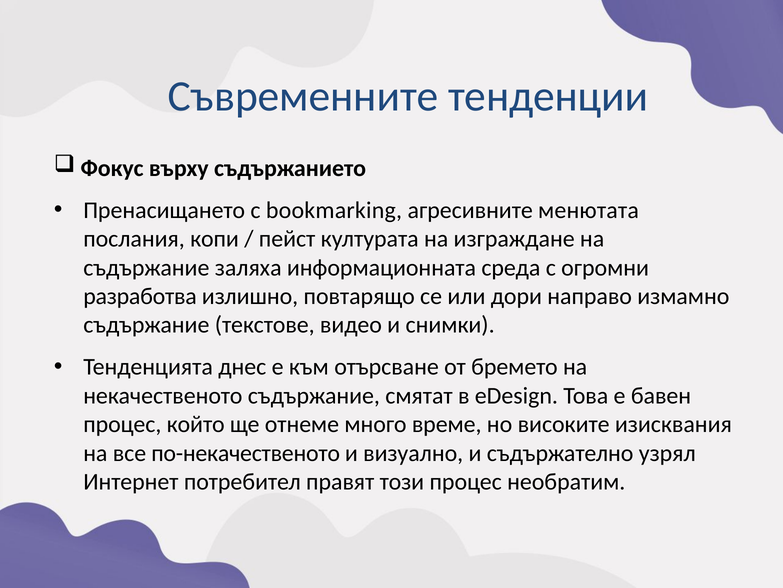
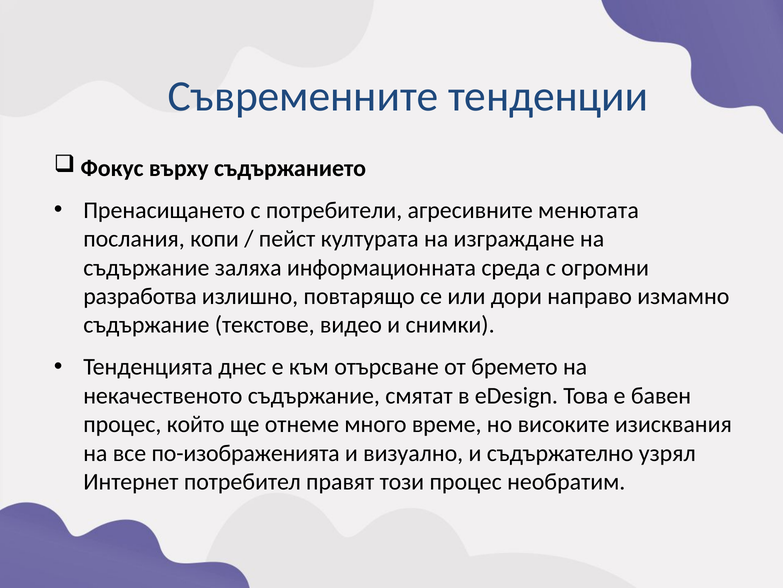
bookmarking: bookmarking -> потребители
по-некачественото: по-некачественото -> по-изображенията
